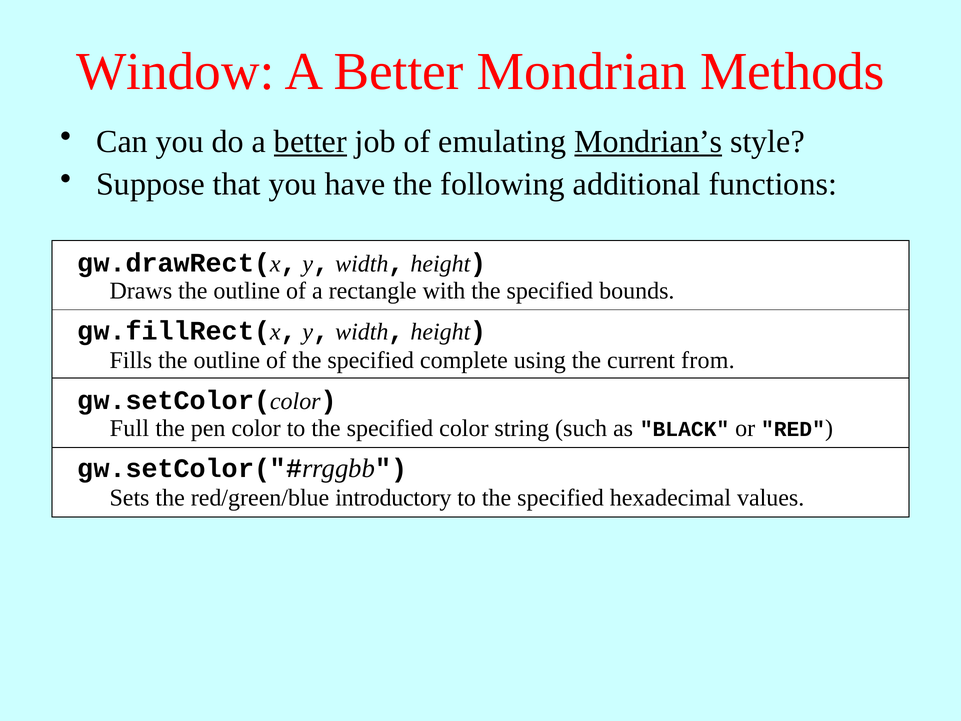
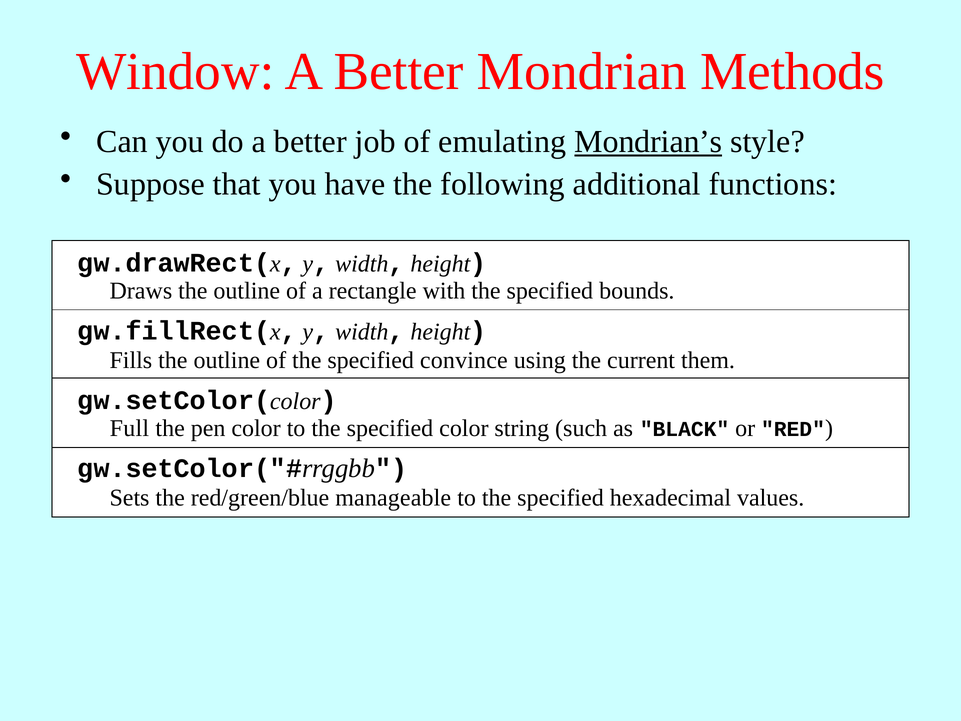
better at (310, 142) underline: present -> none
complete: complete -> convince
from: from -> them
introductory: introductory -> manageable
